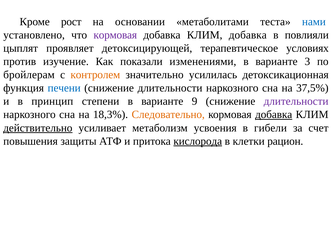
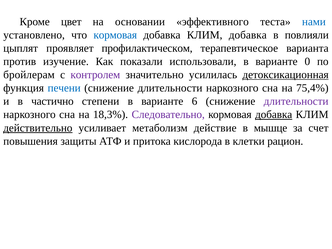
рост: рост -> цвет
метаболитами: метаболитами -> эффективного
кормовая at (115, 35) colour: purple -> blue
детоксицирующей: детоксицирующей -> профилактическом
условиях: условиях -> варианта
изменениями: изменениями -> использовали
3: 3 -> 0
контролем colour: orange -> purple
детоксикационная underline: none -> present
37,5%: 37,5% -> 75,4%
принцип: принцип -> частично
9: 9 -> 6
Следовательно colour: orange -> purple
усвоения: усвоения -> действие
гибели: гибели -> мышце
кислорода underline: present -> none
